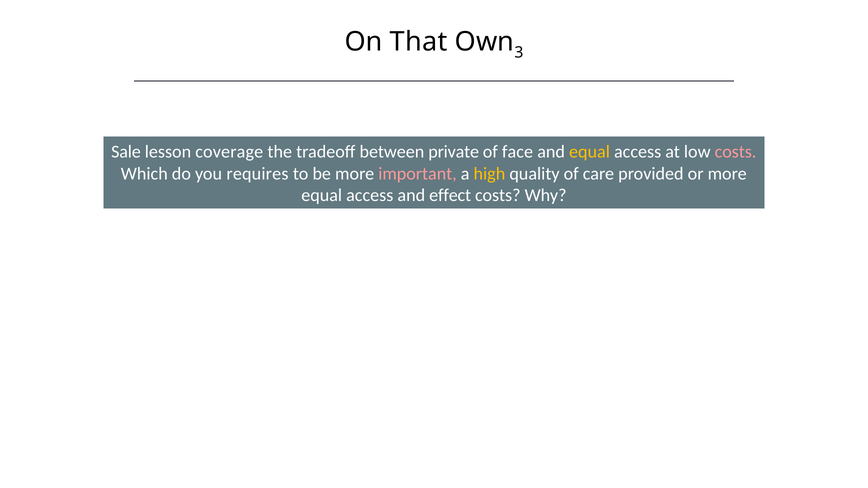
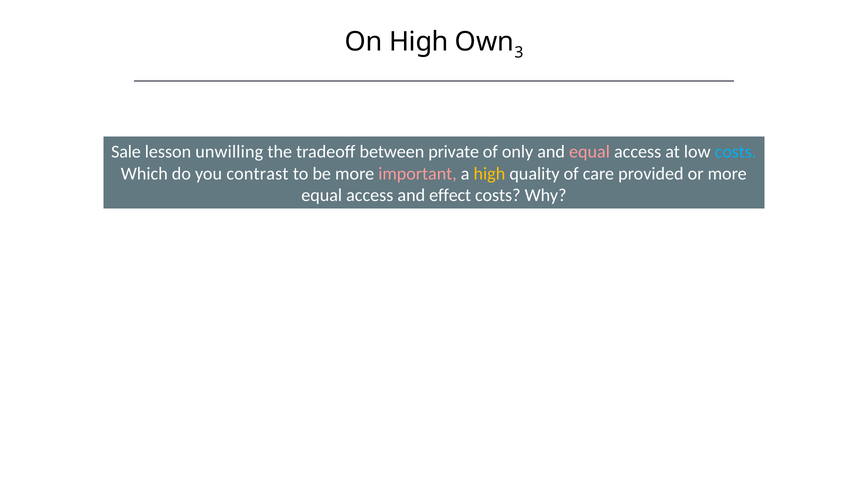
On That: That -> High
coverage: coverage -> unwilling
face: face -> only
equal at (590, 152) colour: yellow -> pink
costs at (736, 152) colour: pink -> light blue
requires: requires -> contrast
